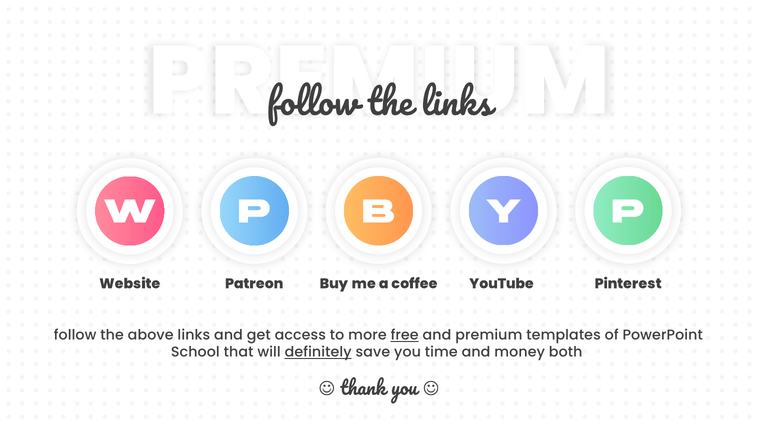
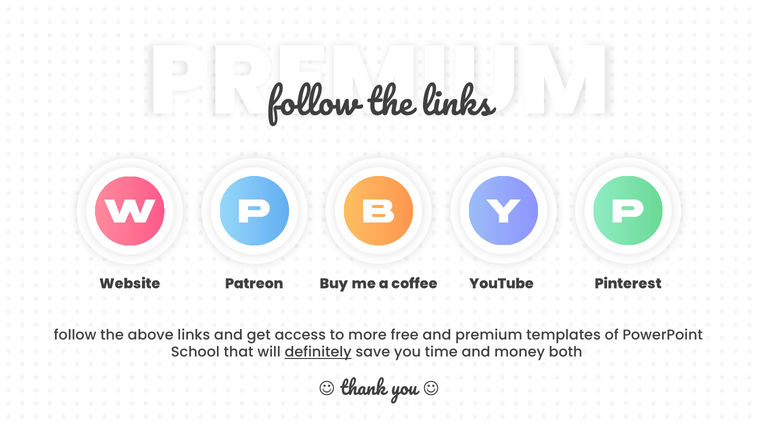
free underline: present -> none
